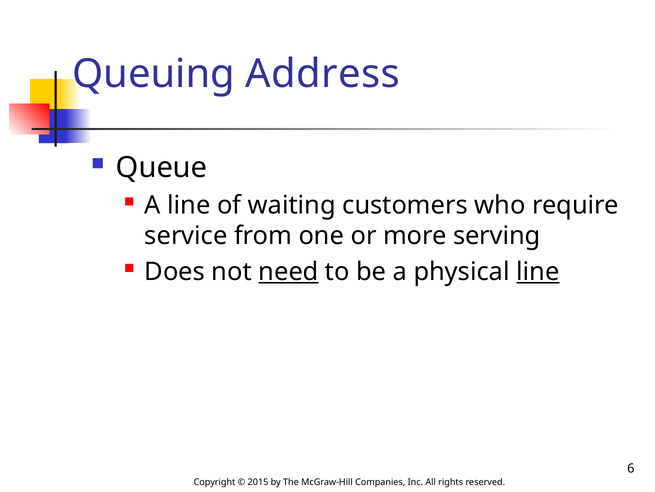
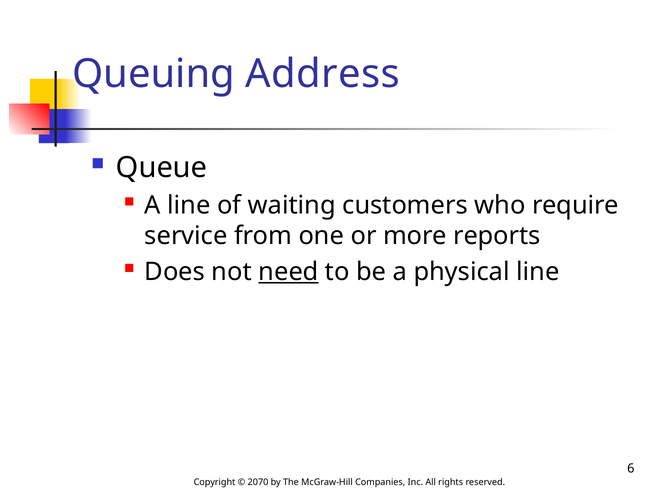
serving: serving -> reports
line at (538, 271) underline: present -> none
2015: 2015 -> 2070
